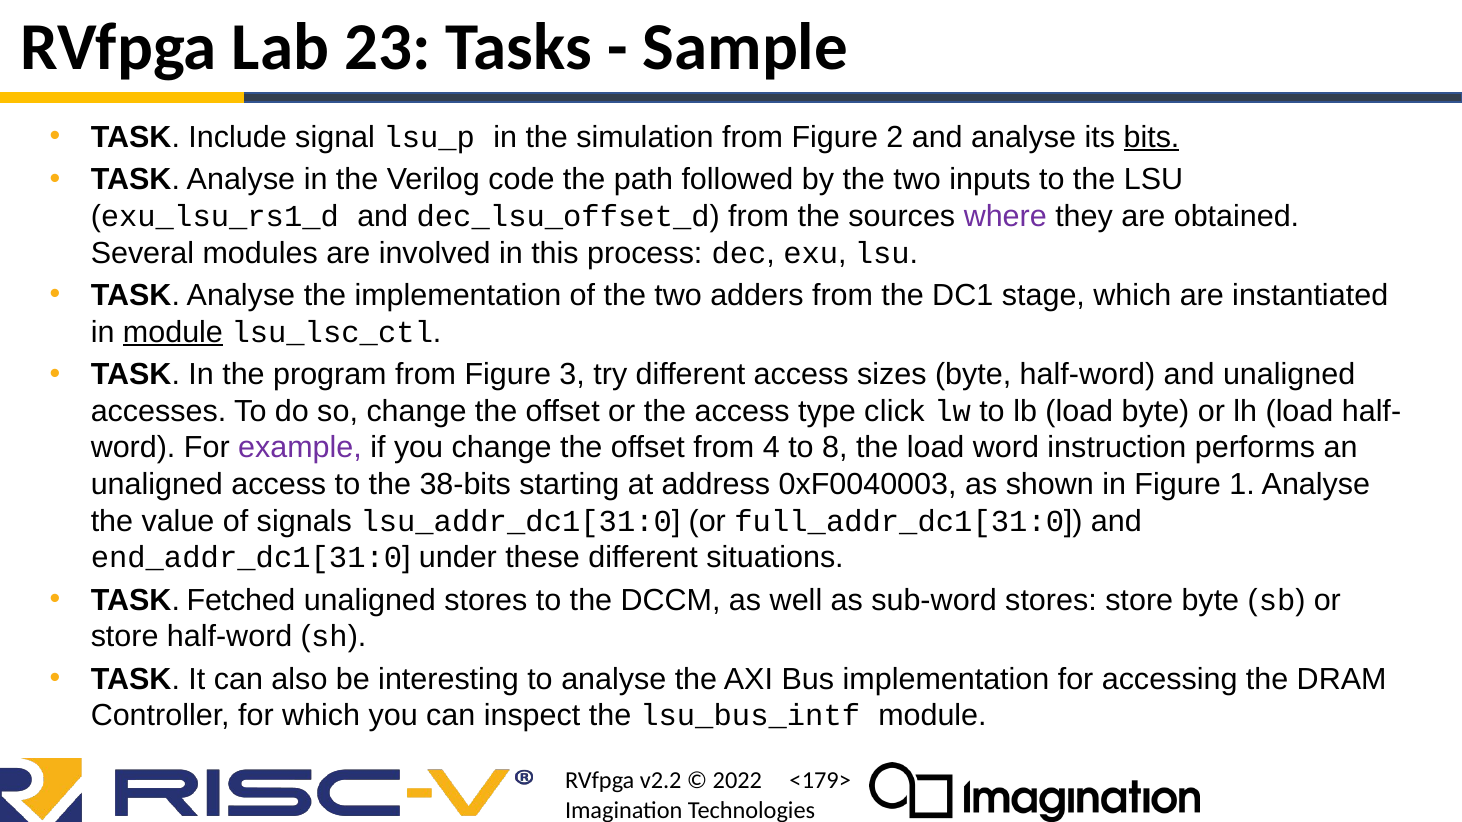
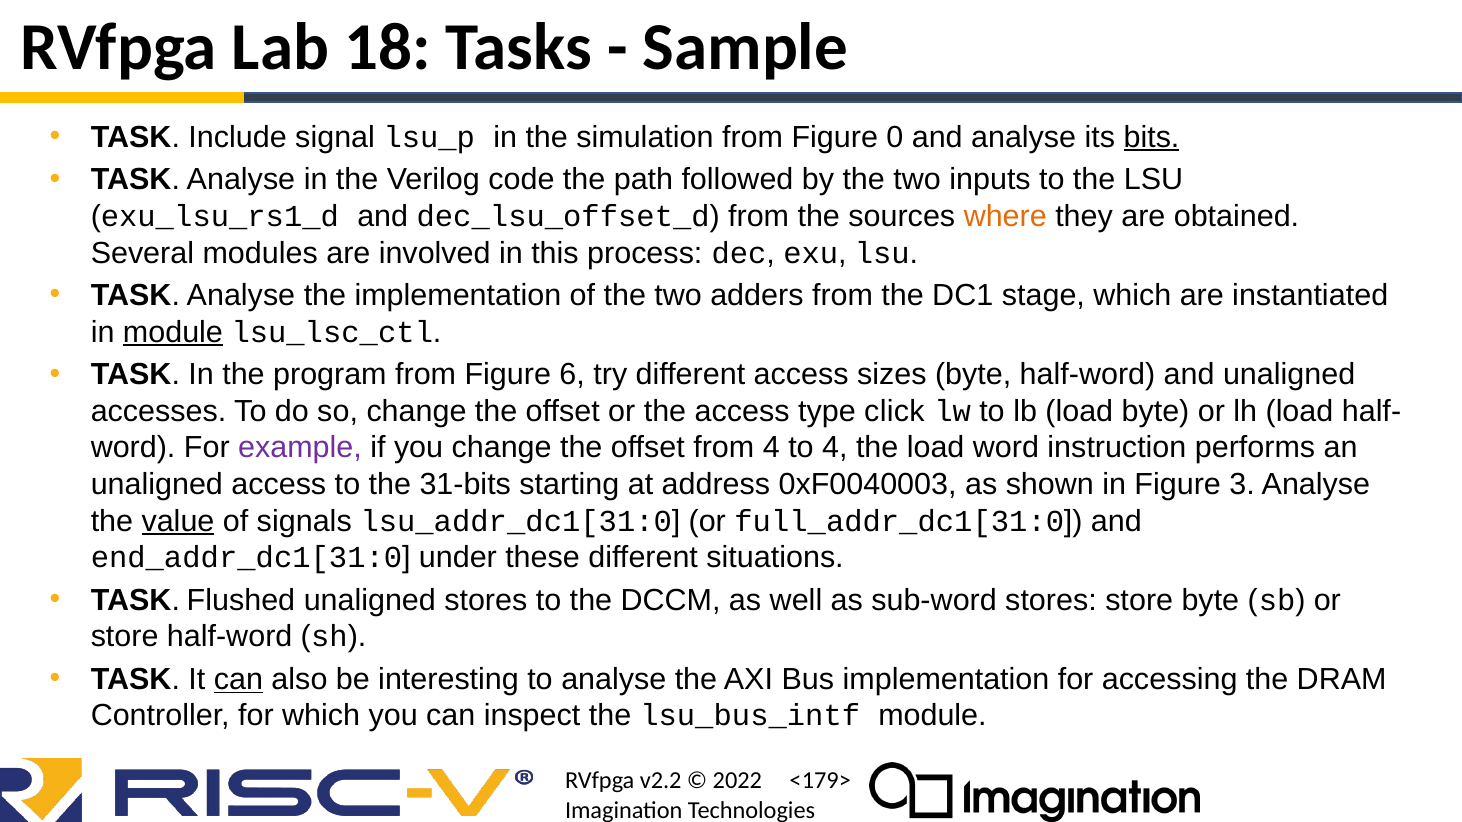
23: 23 -> 18
2: 2 -> 0
where colour: purple -> orange
3: 3 -> 6
to 8: 8 -> 4
38-bits: 38-bits -> 31-bits
1: 1 -> 3
value underline: none -> present
Fetched: Fetched -> Flushed
can at (238, 680) underline: none -> present
